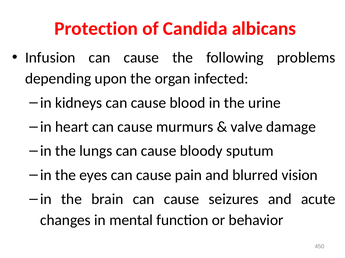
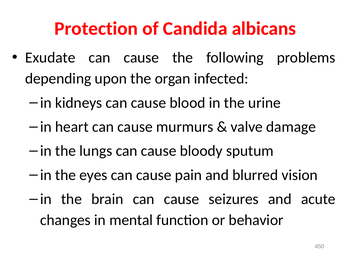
Infusion: Infusion -> Exudate
